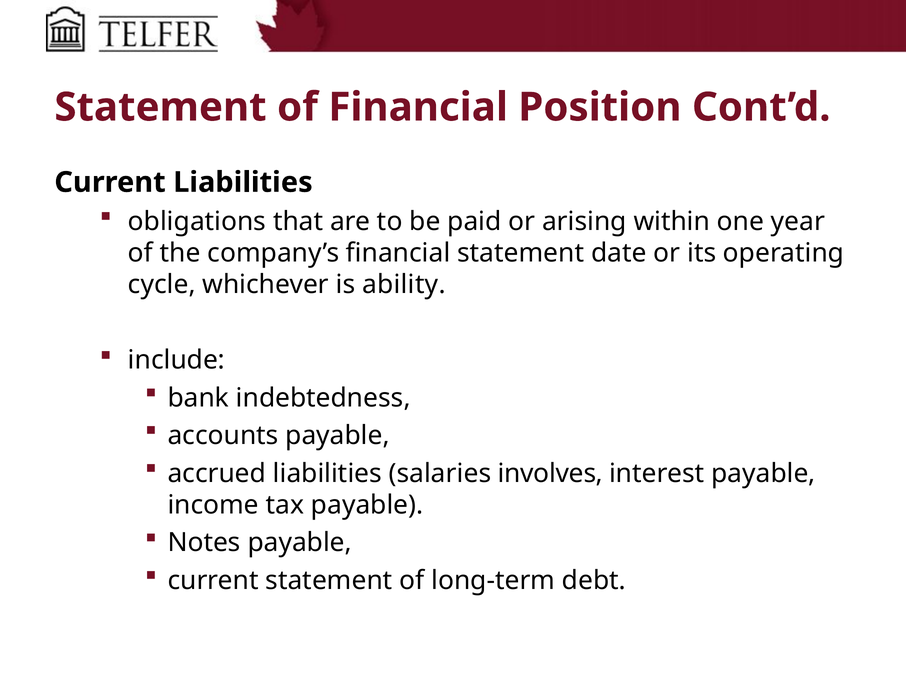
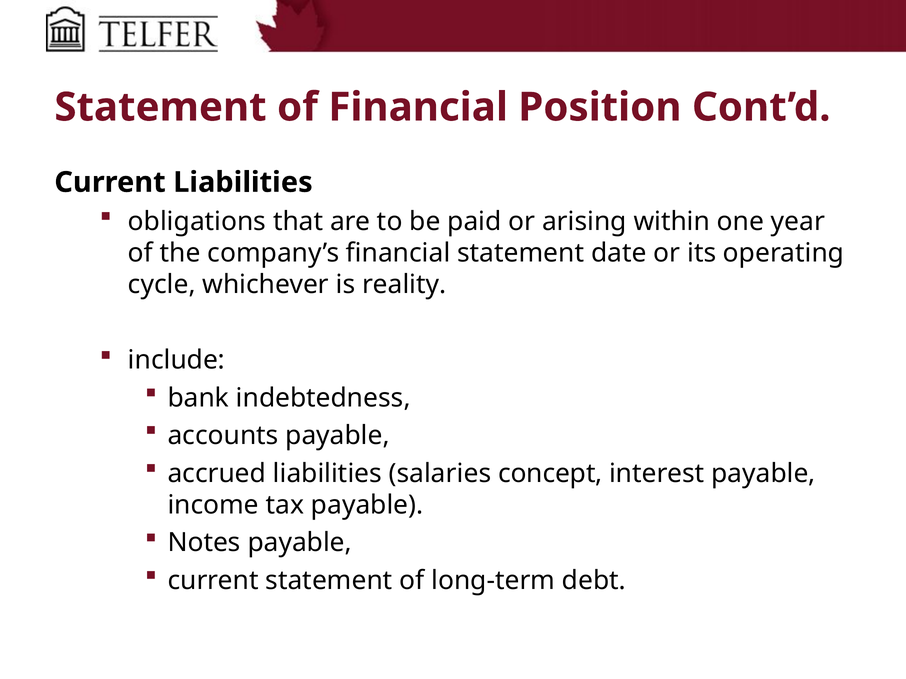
ability: ability -> reality
involves: involves -> concept
